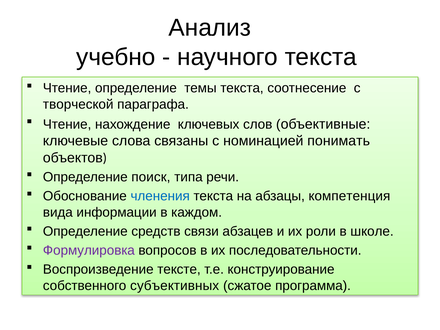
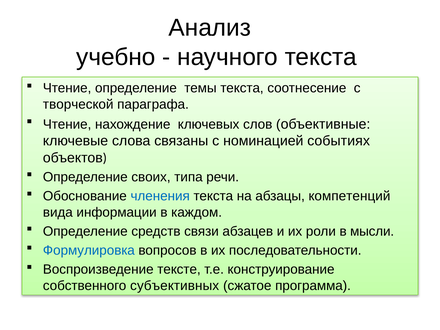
понимать: понимать -> событиях
поиск: поиск -> своих
компетенция: компетенция -> компетенций
школе: школе -> мысли
Формулировка colour: purple -> blue
